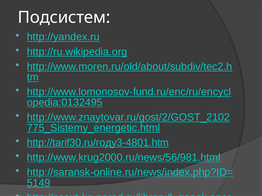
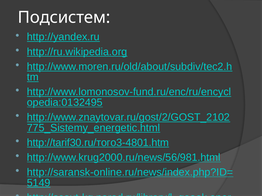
http://tarif30.ru/году3-4801.htm: http://tarif30.ru/году3-4801.htm -> http://tarif30.ru/того3-4801.htm
